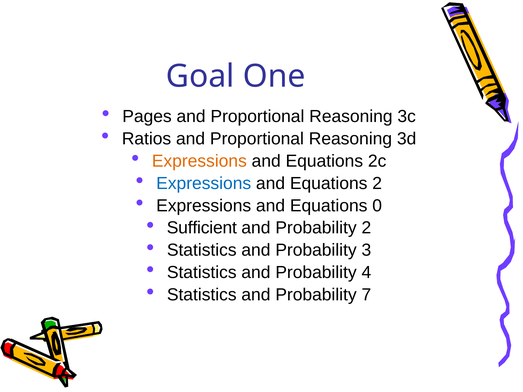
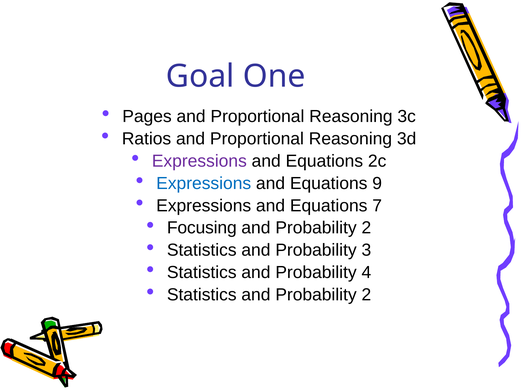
Expressions at (199, 161) colour: orange -> purple
Equations 2: 2 -> 9
0: 0 -> 7
Sufficient: Sufficient -> Focusing
Statistics and Probability 7: 7 -> 2
